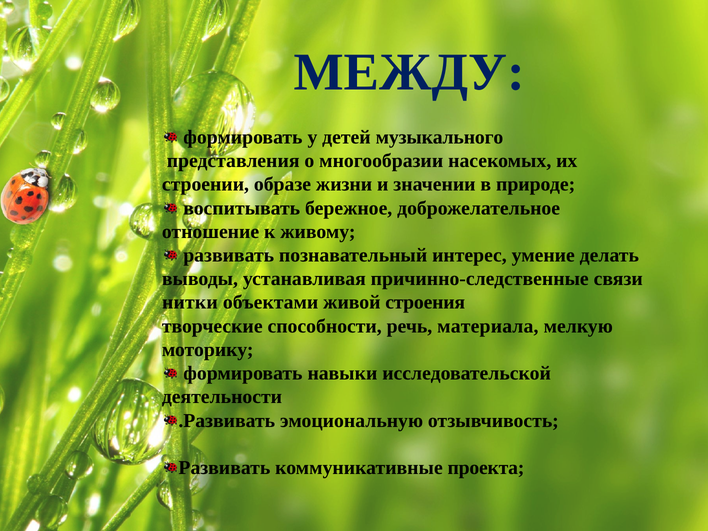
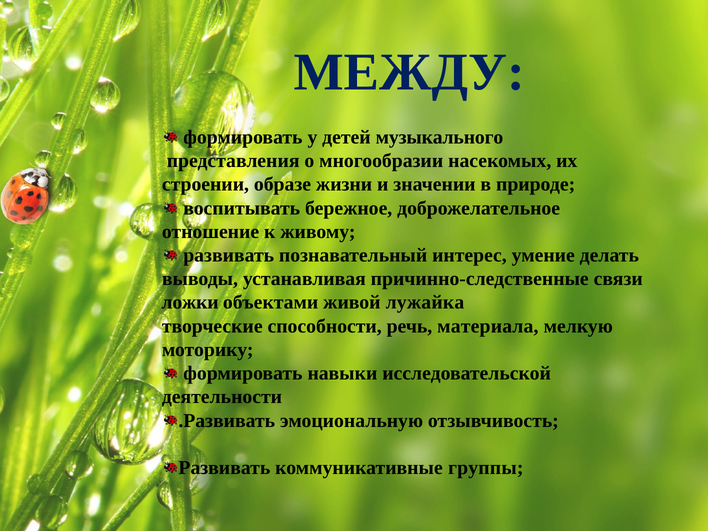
нитки: нитки -> ложки
строения: строения -> лужайка
проекта: проекта -> группы
